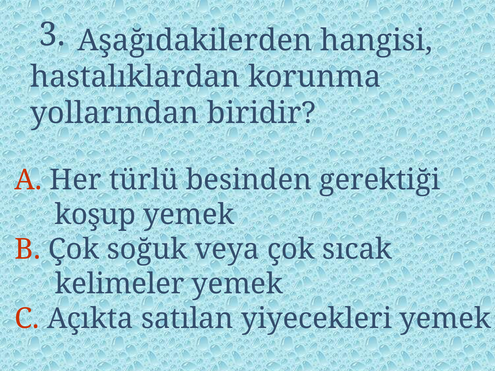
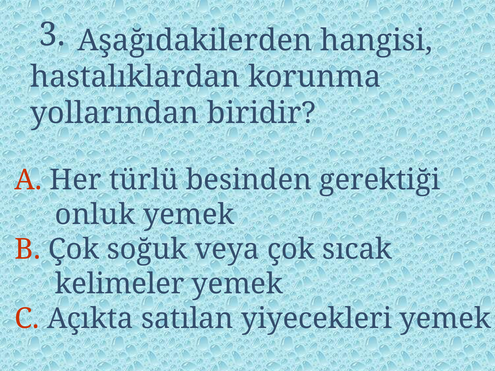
koşup: koşup -> onluk
